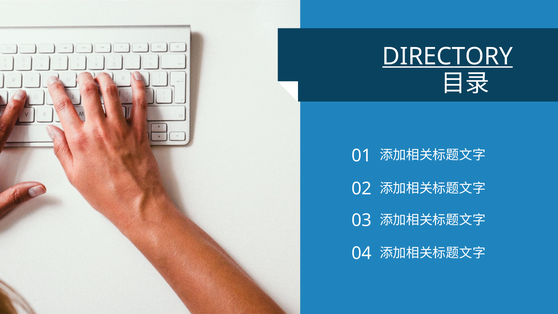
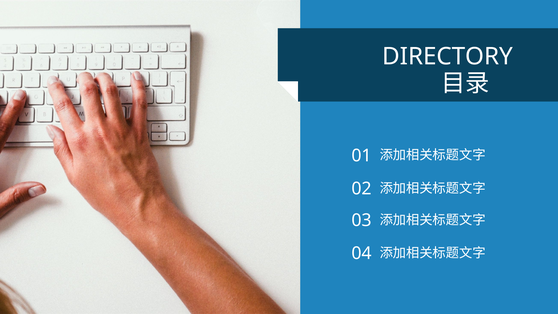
DIRECTORY underline: present -> none
